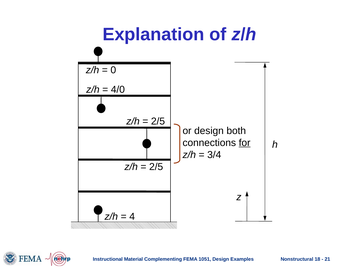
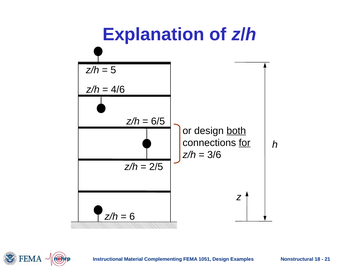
0: 0 -> 5
4/0: 4/0 -> 4/6
2/5 at (158, 121): 2/5 -> 6/5
both underline: none -> present
3/4: 3/4 -> 3/6
4: 4 -> 6
